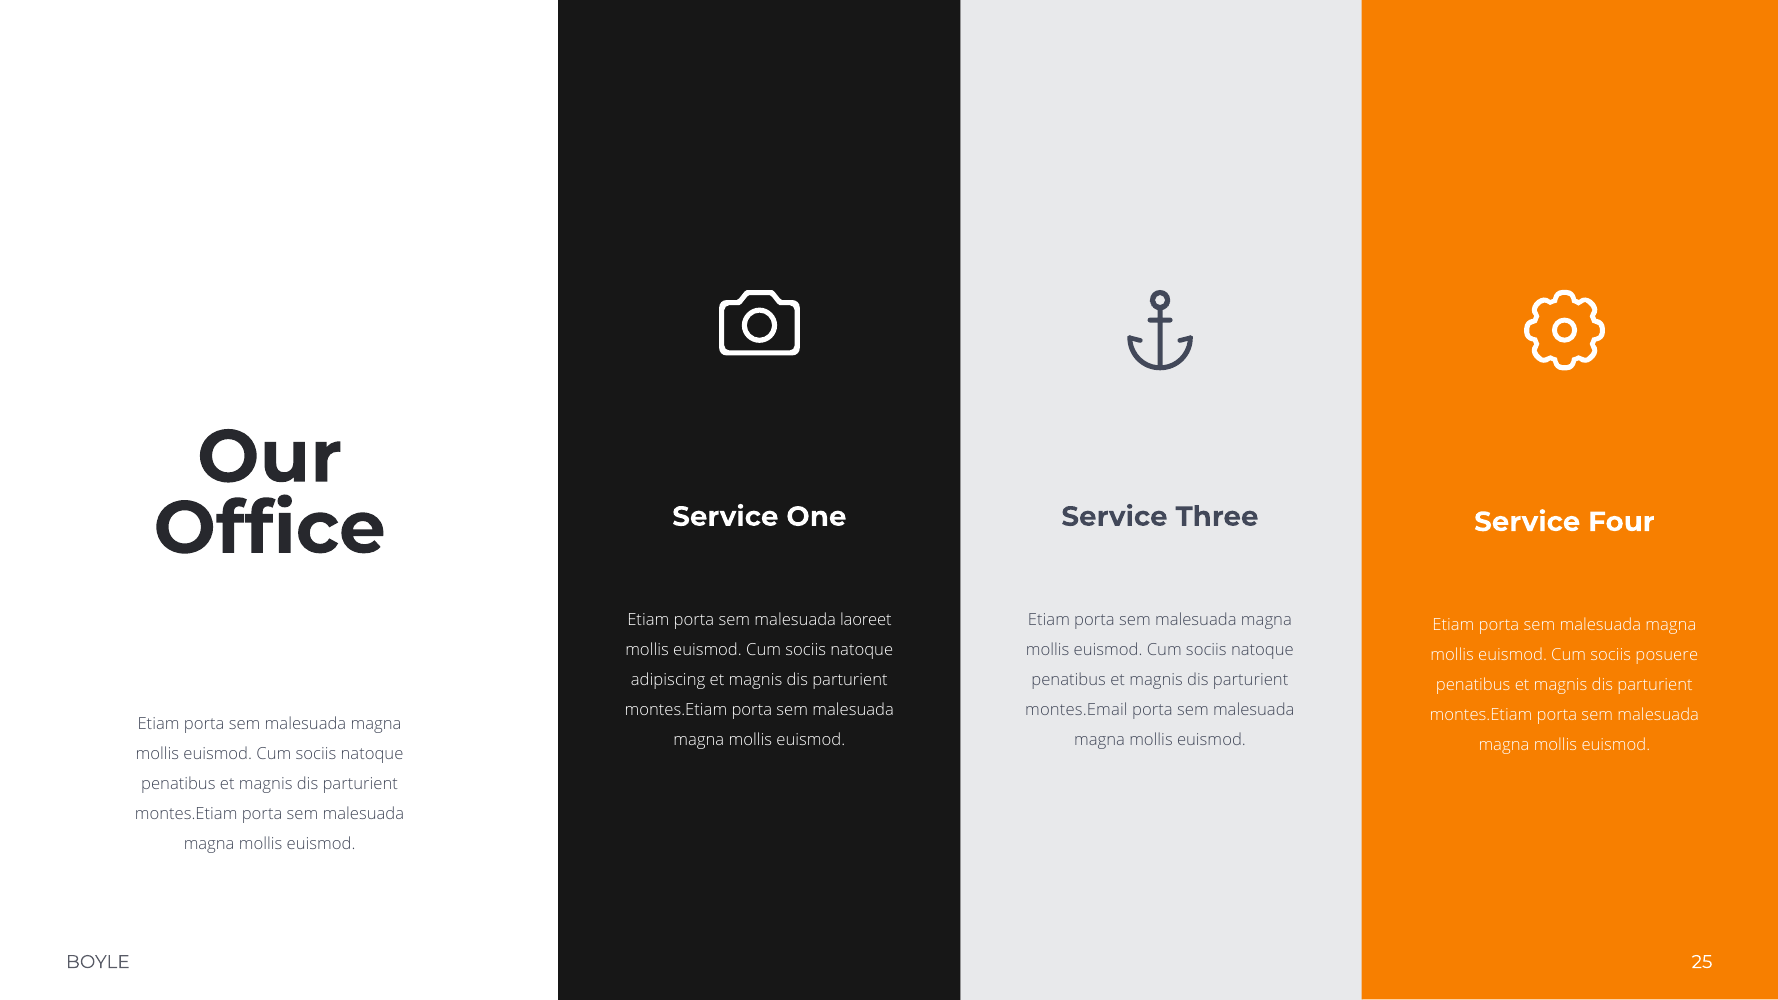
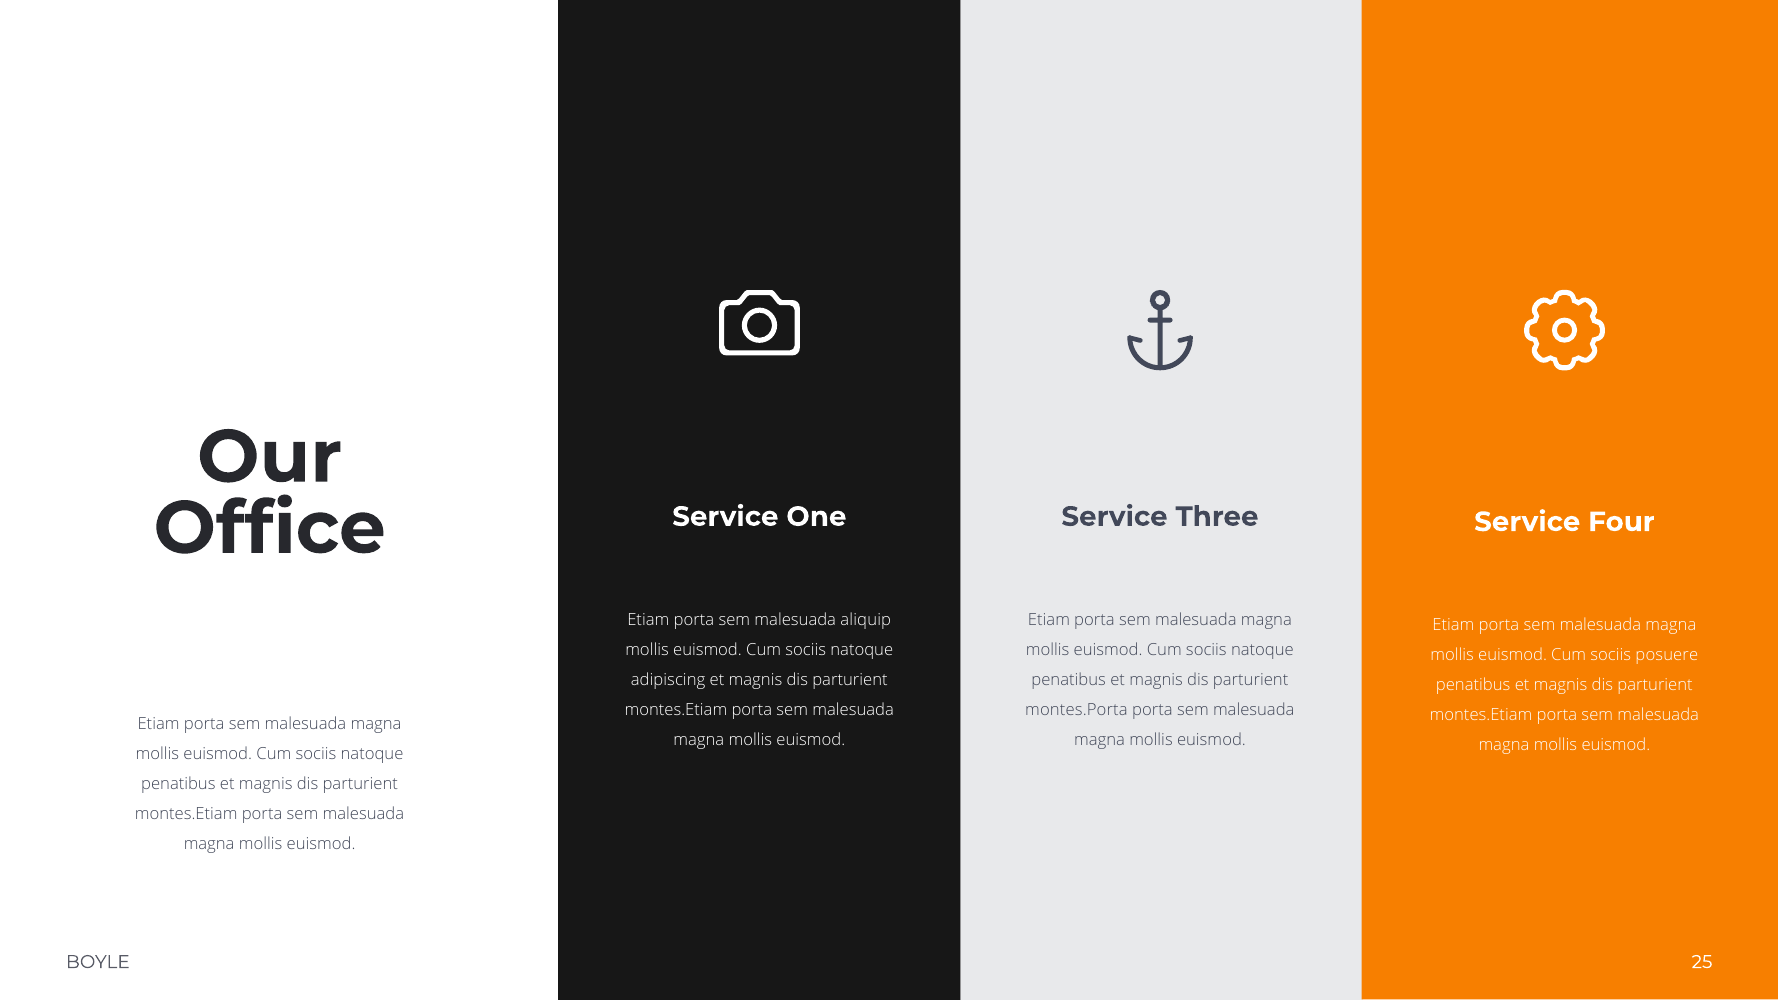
laoreet: laoreet -> aliquip
montes.Email: montes.Email -> montes.Porta
